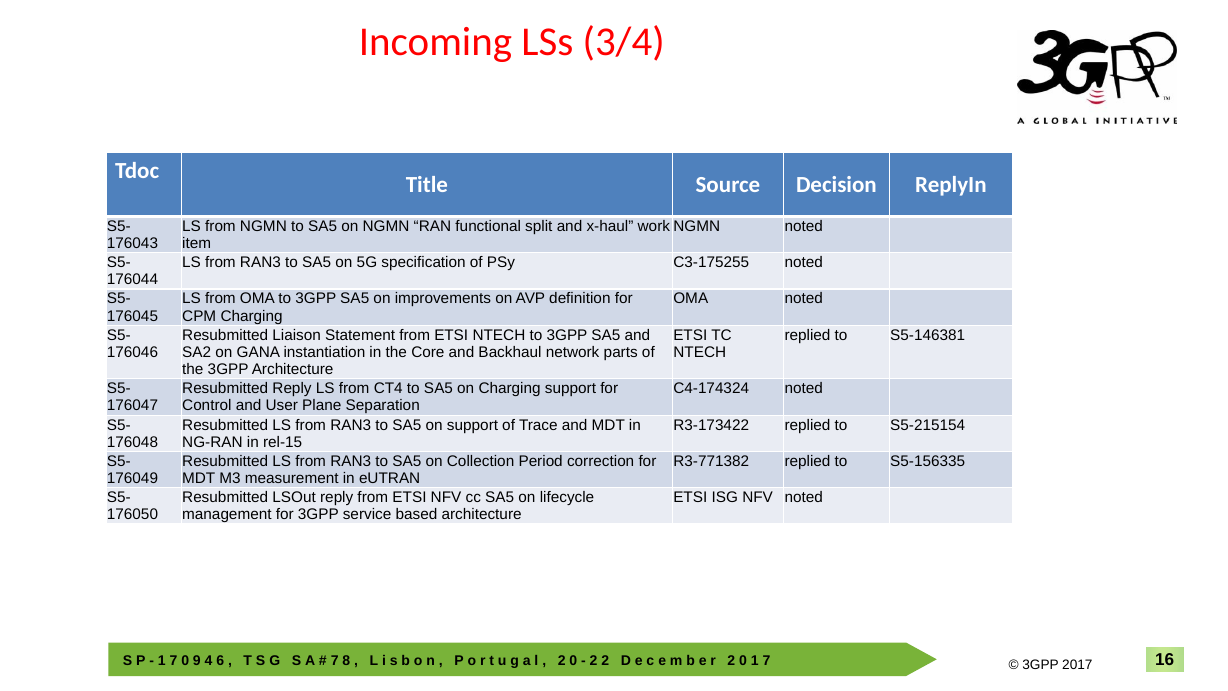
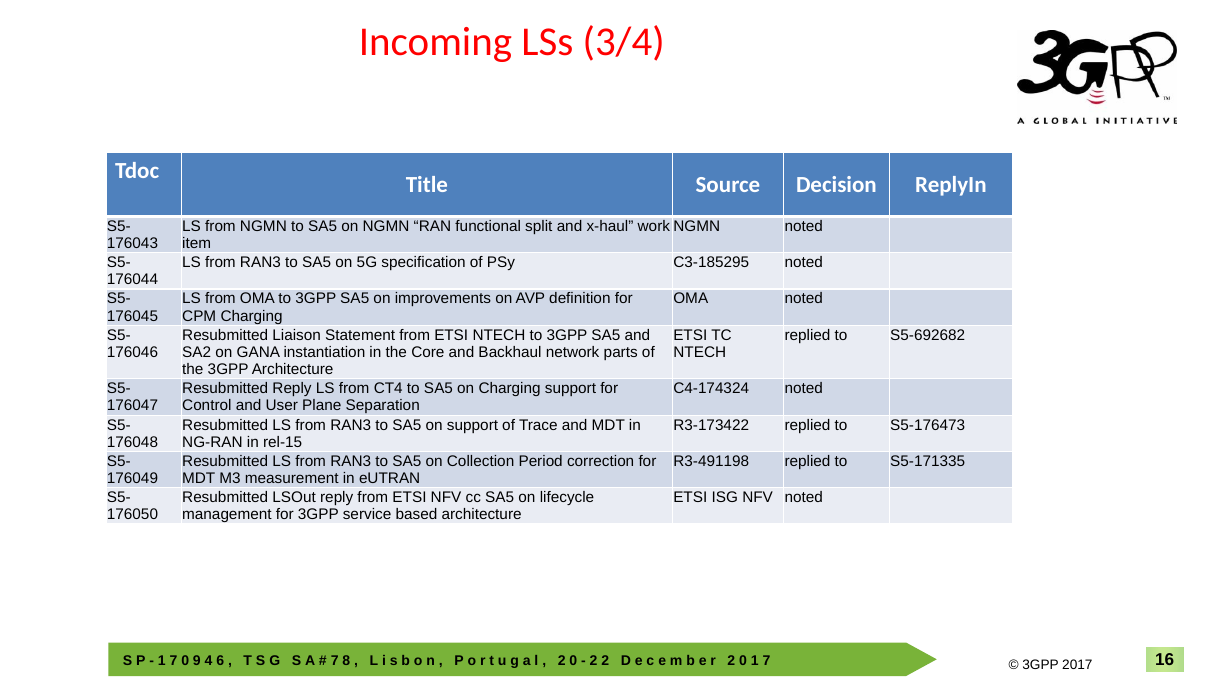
C3-175255: C3-175255 -> C3-185295
S5-146381: S5-146381 -> S5-692682
S5-215154: S5-215154 -> S5-176473
R3-771382: R3-771382 -> R3-491198
S5-156335: S5-156335 -> S5-171335
